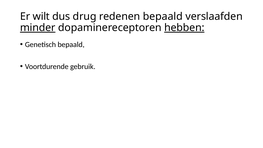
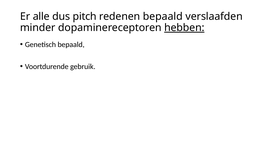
wilt: wilt -> alle
drug: drug -> pitch
minder underline: present -> none
